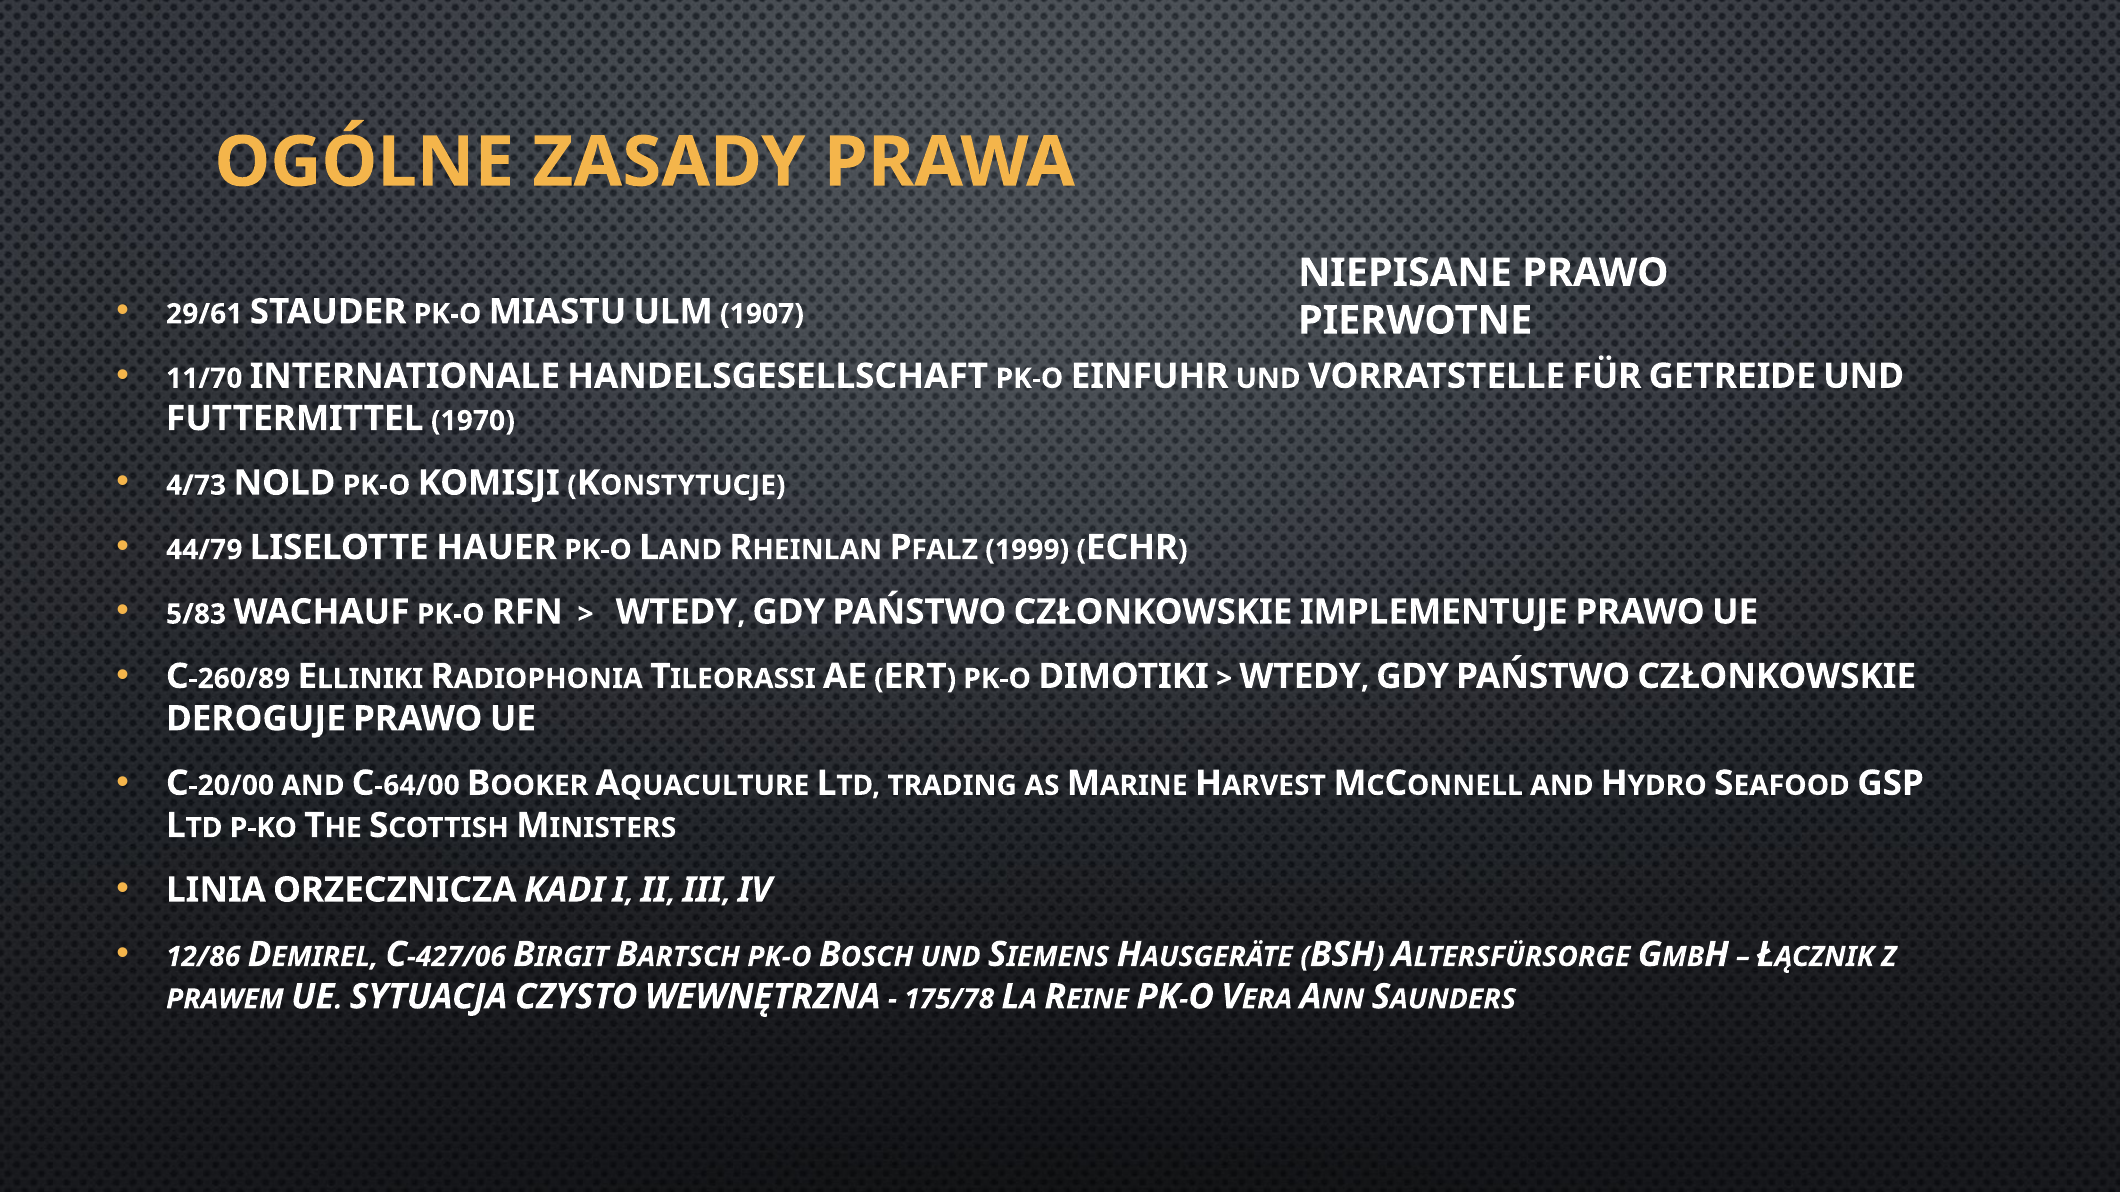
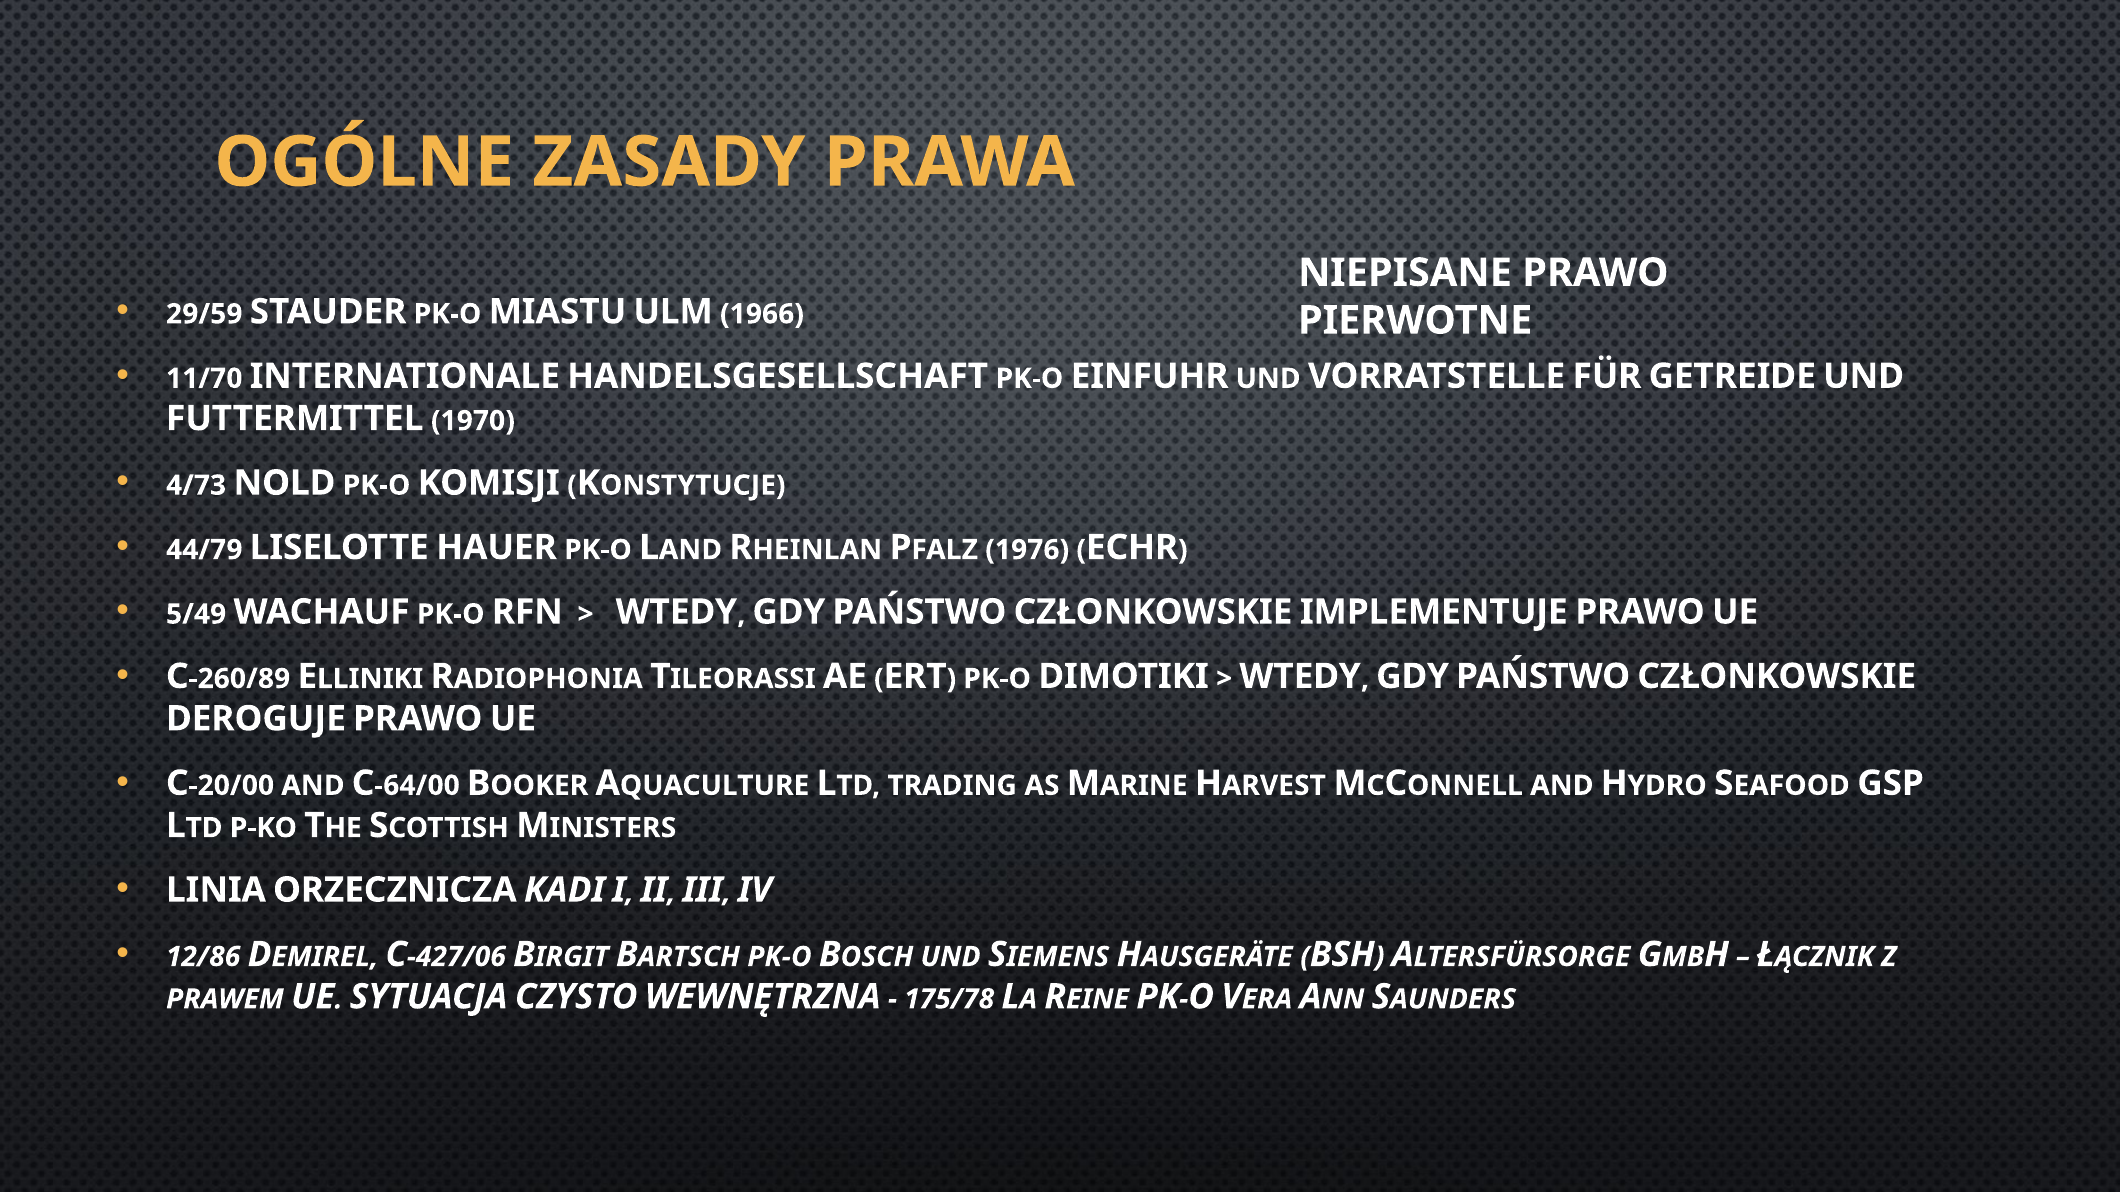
29/61: 29/61 -> 29/59
1907: 1907 -> 1966
1999: 1999 -> 1976
5/83: 5/83 -> 5/49
